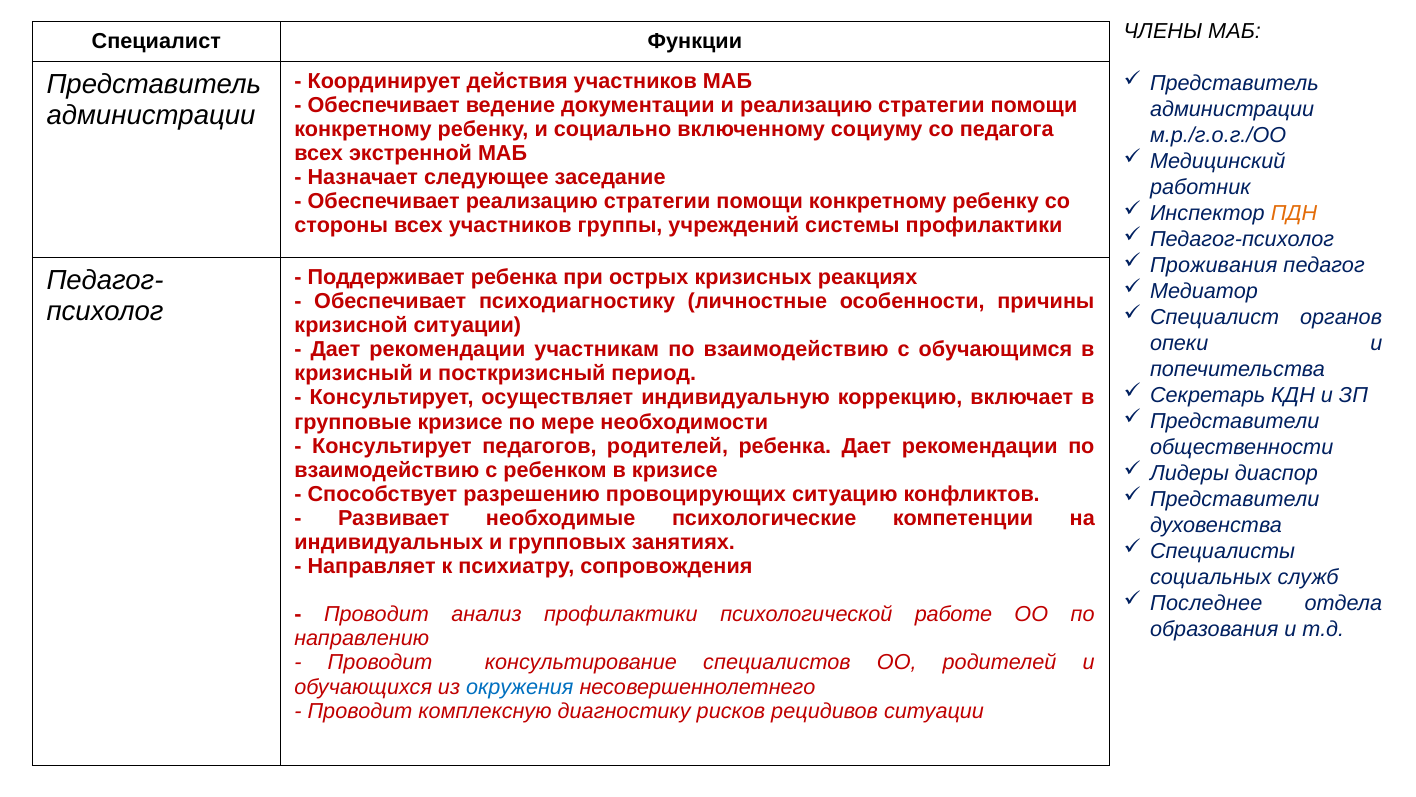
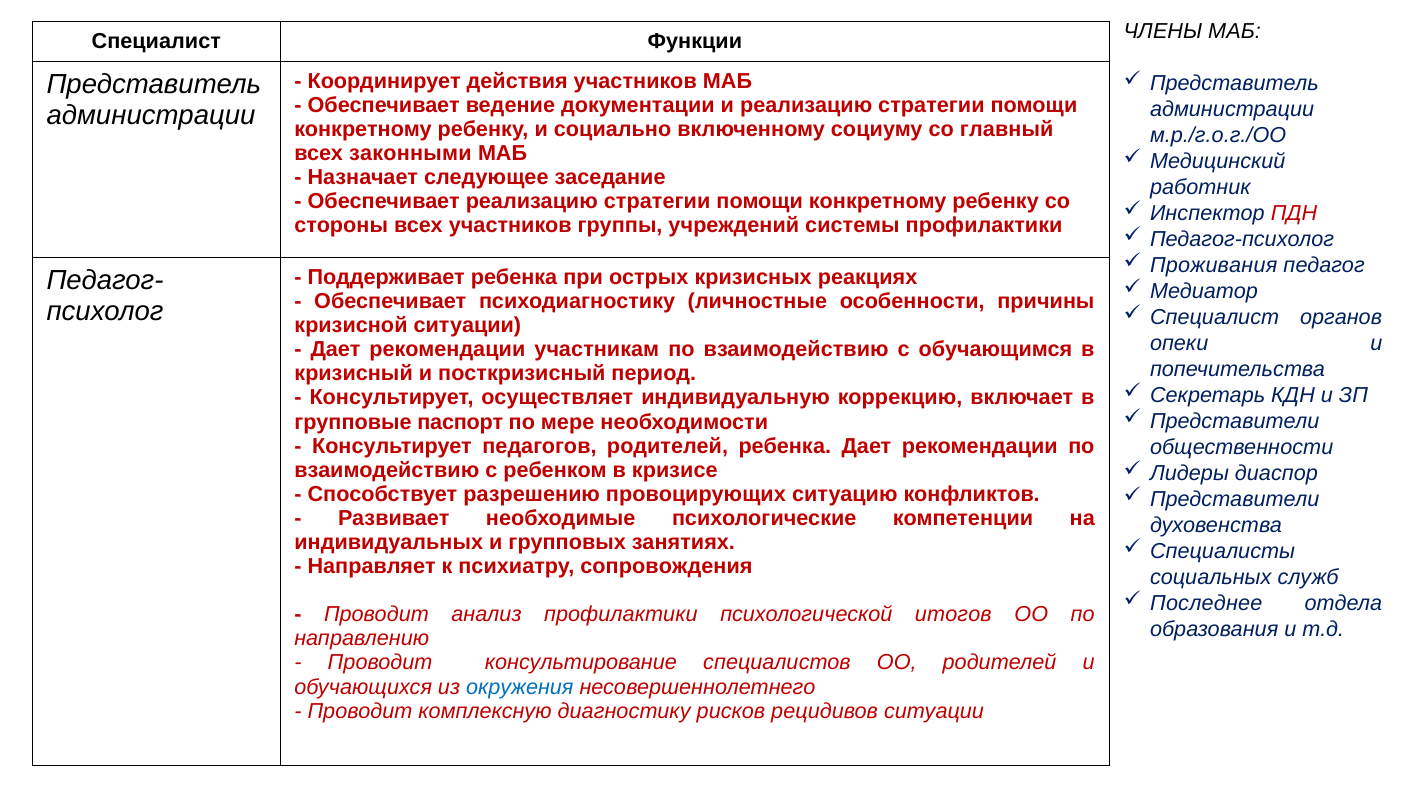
педагога: педагога -> главный
экстренной: экстренной -> законными
ПДН colour: orange -> red
групповые кризисе: кризисе -> паспорт
работе: работе -> итогов
